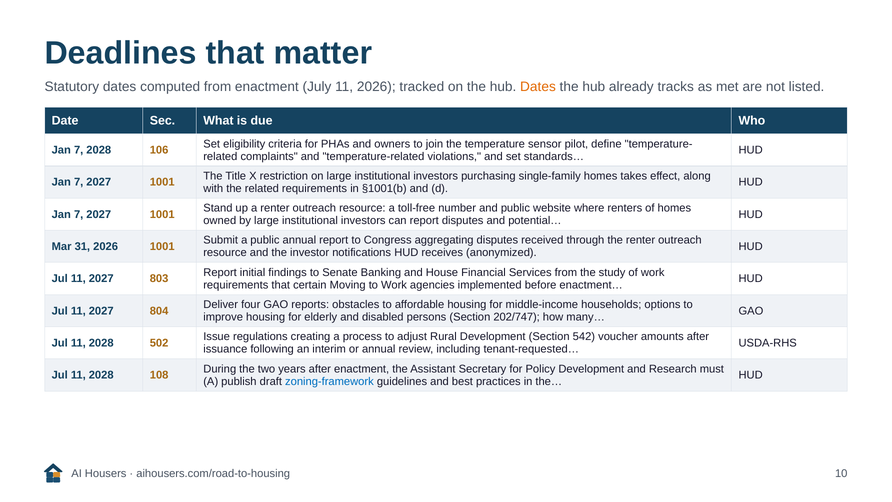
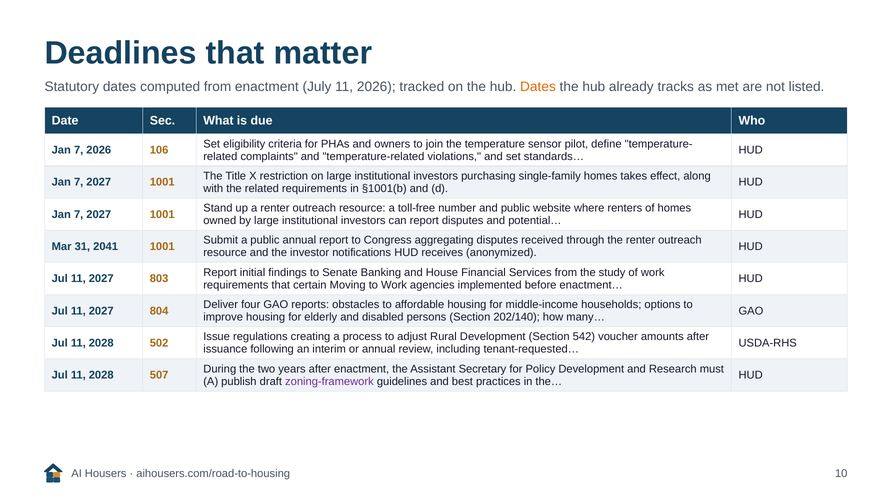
7 2028: 2028 -> 2026
31 2026: 2026 -> 2041
202/747: 202/747 -> 202/140
108: 108 -> 507
zoning-framework colour: blue -> purple
